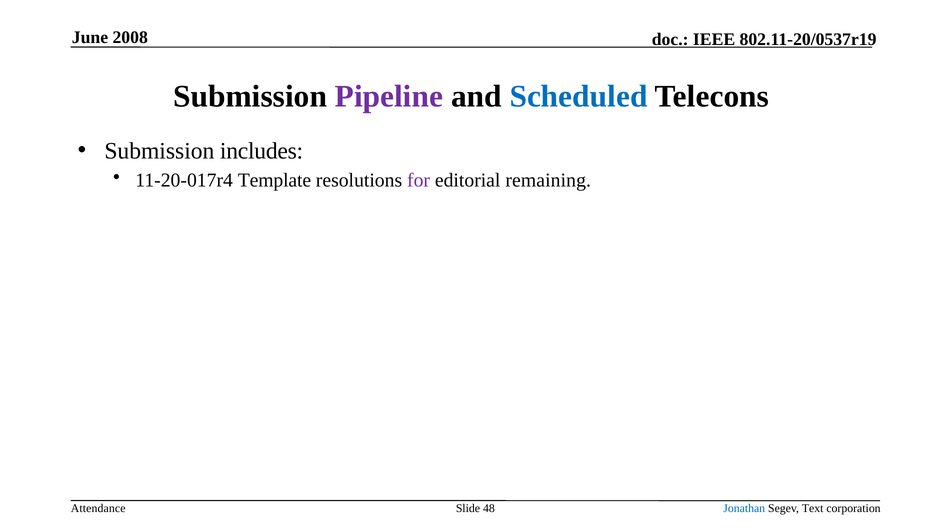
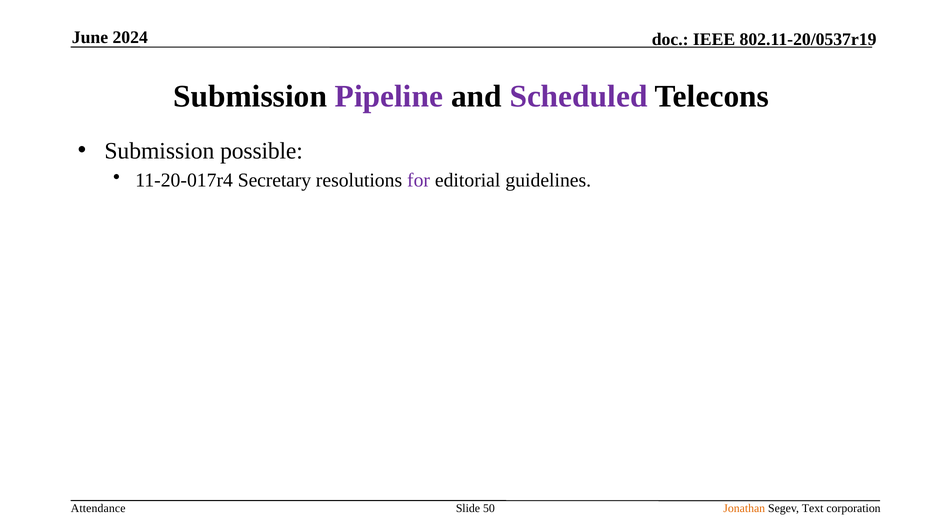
2008: 2008 -> 2024
Scheduled colour: blue -> purple
includes: includes -> possible
Template: Template -> Secretary
remaining: remaining -> guidelines
48: 48 -> 50
Jonathan colour: blue -> orange
